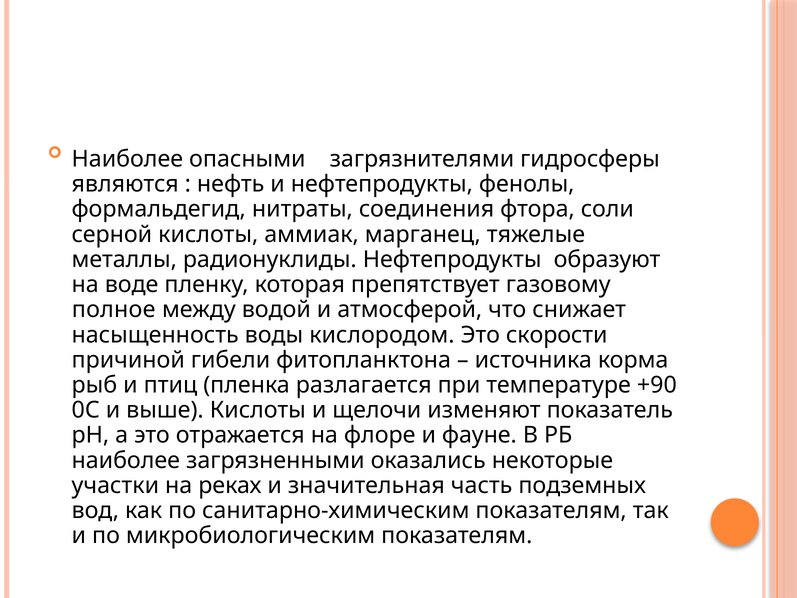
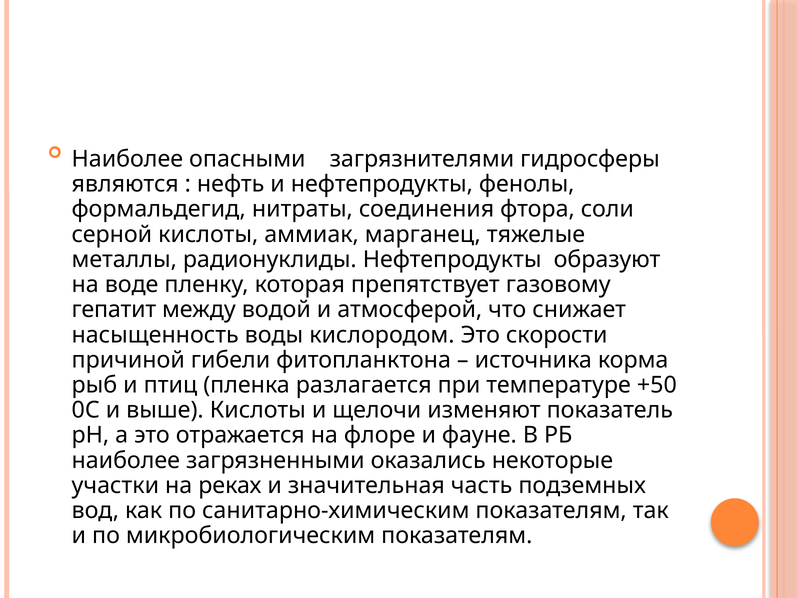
полное: полное -> гепатит
+90: +90 -> +50
